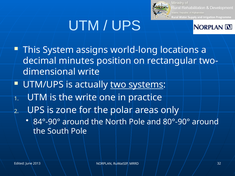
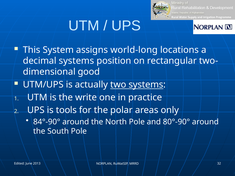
decimal minutes: minutes -> systems
write at (89, 72): write -> good
zone: zone -> tools
